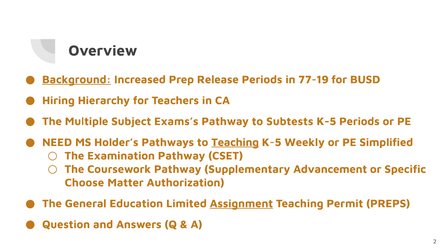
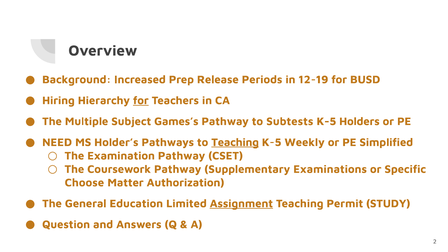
Background underline: present -> none
77-19: 77-19 -> 12-19
for at (141, 100) underline: none -> present
Exams’s: Exams’s -> Games’s
K-5 Periods: Periods -> Holders
Advancement: Advancement -> Examinations
PREPS: PREPS -> STUDY
